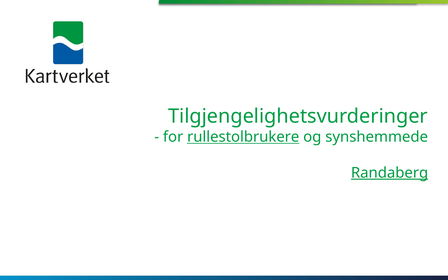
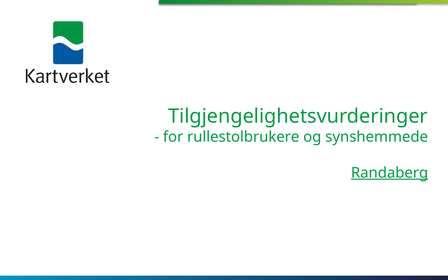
rullestolbrukere underline: present -> none
